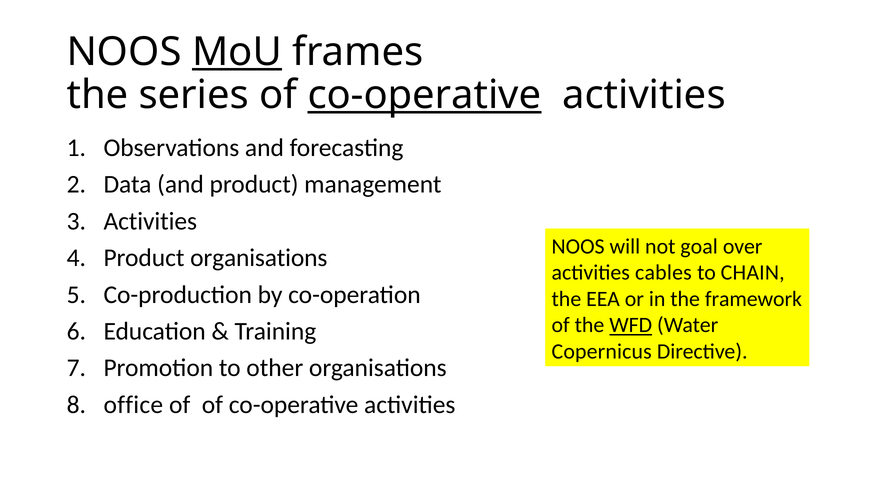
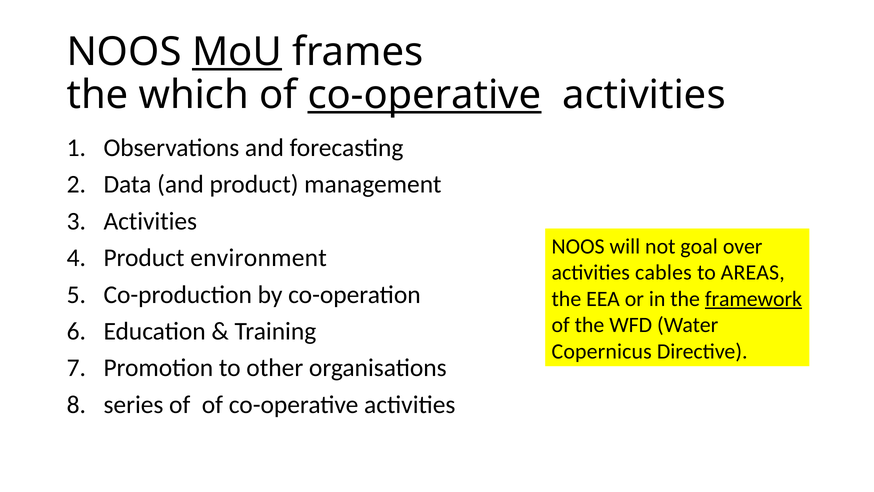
series: series -> which
Product organisations: organisations -> environment
CHAIN: CHAIN -> AREAS
framework underline: none -> present
WFD underline: present -> none
office: office -> series
